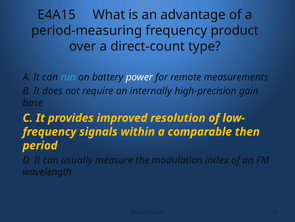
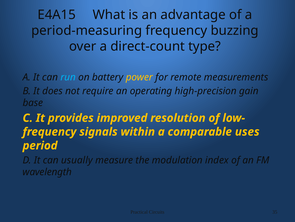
product: product -> buzzing
power colour: white -> yellow
internally: internally -> operating
then: then -> uses
